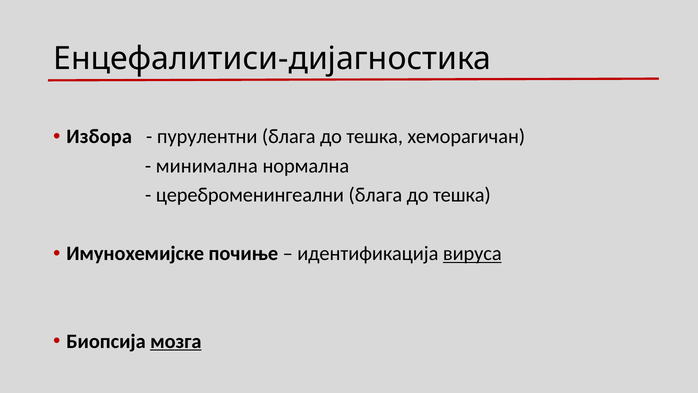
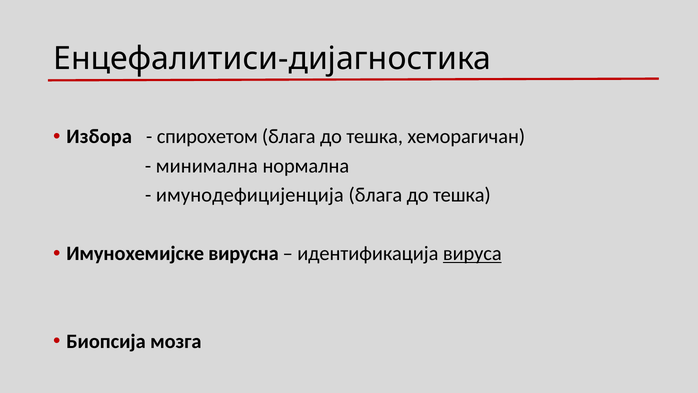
пурулентни: пурулентни -> спирохетом
цереброменингеални: цереброменингеални -> имунодефицијенција
почиње: почиње -> вирусна
мозга underline: present -> none
